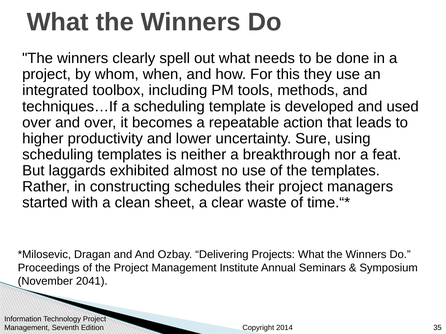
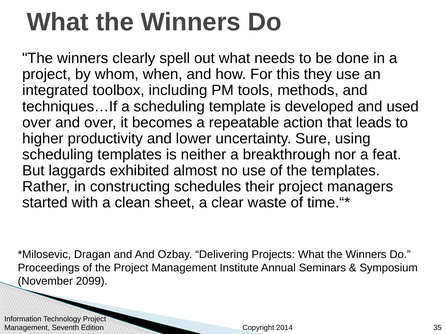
2041: 2041 -> 2099
